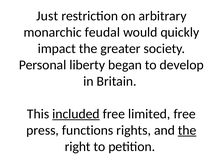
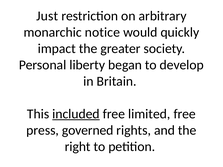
feudal: feudal -> notice
functions: functions -> governed
the at (187, 130) underline: present -> none
